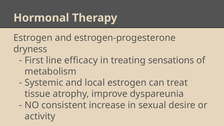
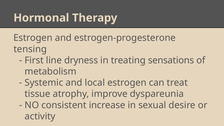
dryness: dryness -> tensing
efficacy: efficacy -> dryness
